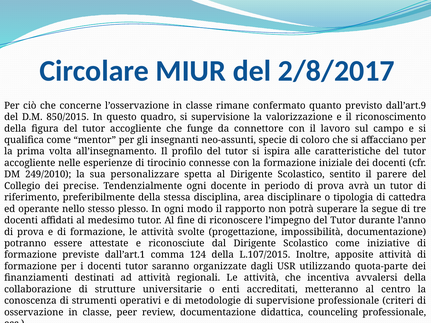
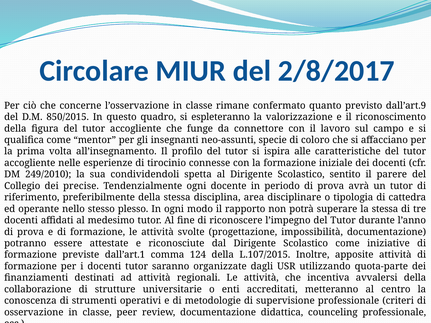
si supervisione: supervisione -> espleteranno
personalizzare: personalizzare -> condividendoli
la segue: segue -> stessa
